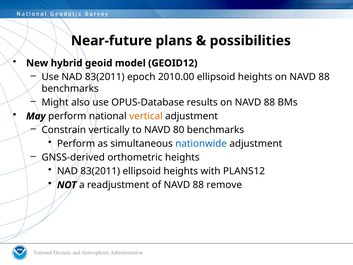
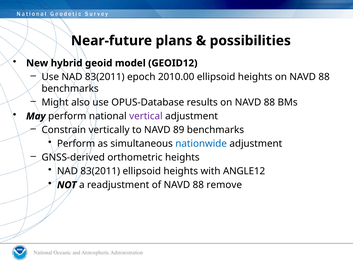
vertical colour: orange -> purple
80: 80 -> 89
PLANS12: PLANS12 -> ANGLE12
